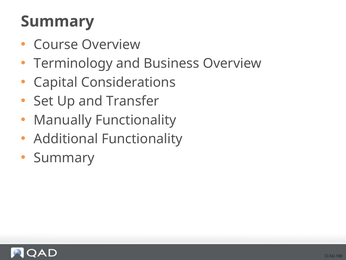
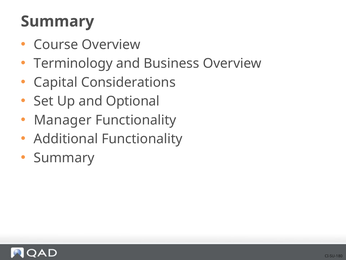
Transfer: Transfer -> Optional
Manually: Manually -> Manager
